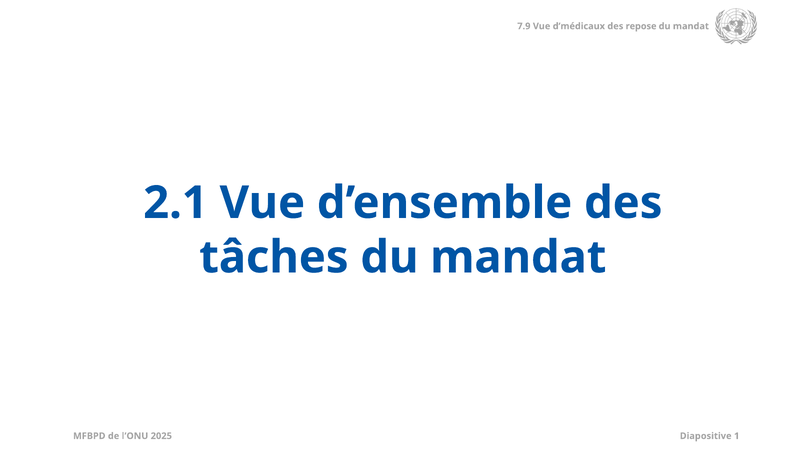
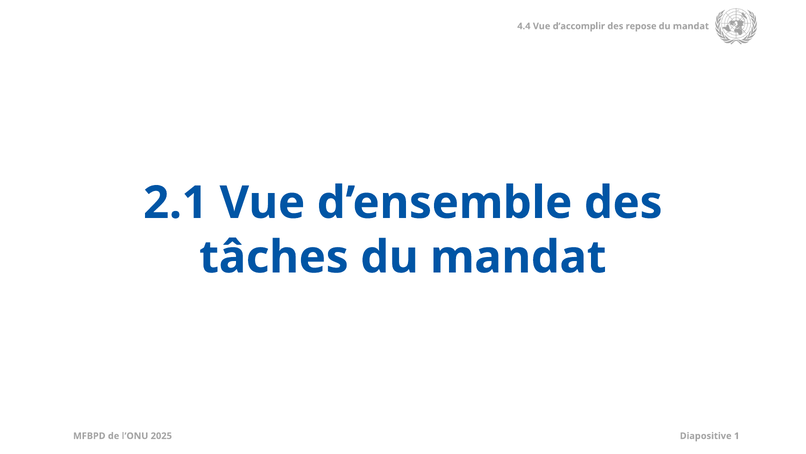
7.9: 7.9 -> 4.4
d’médicaux: d’médicaux -> d’accomplir
